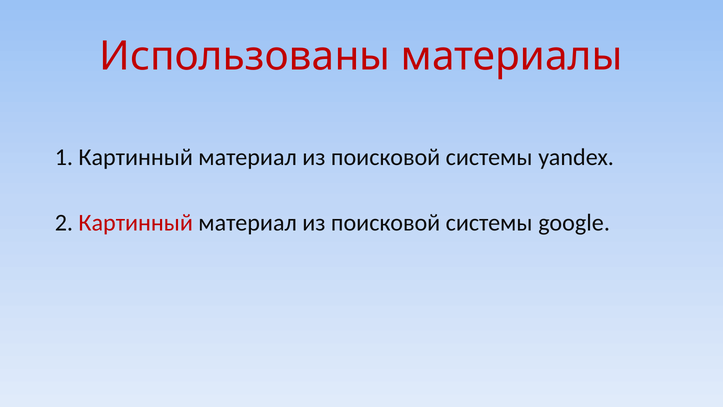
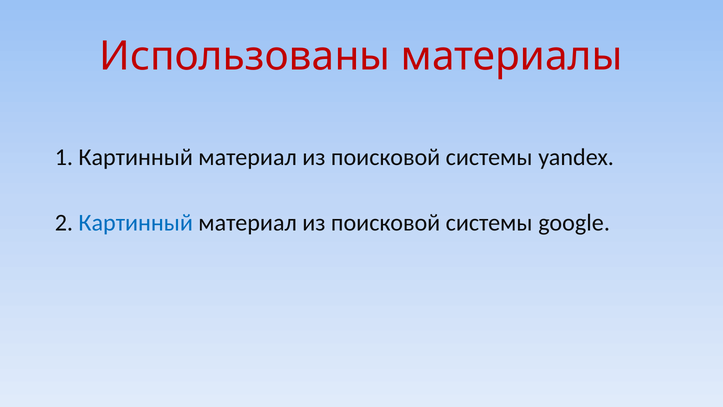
Картинный at (136, 223) colour: red -> blue
